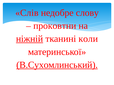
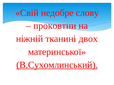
Слів: Слів -> Свій
ніжній underline: present -> none
коли: коли -> двох
